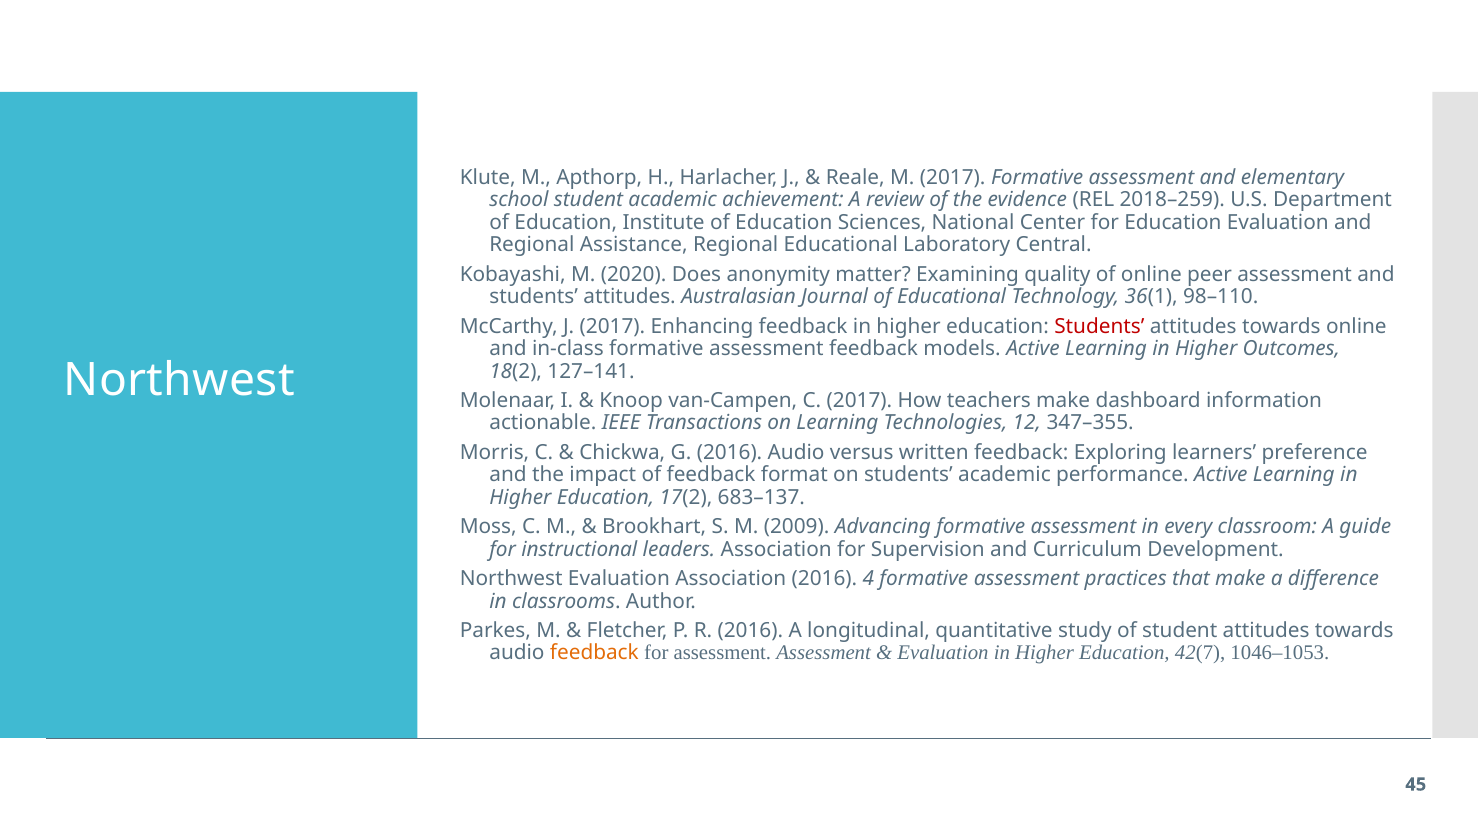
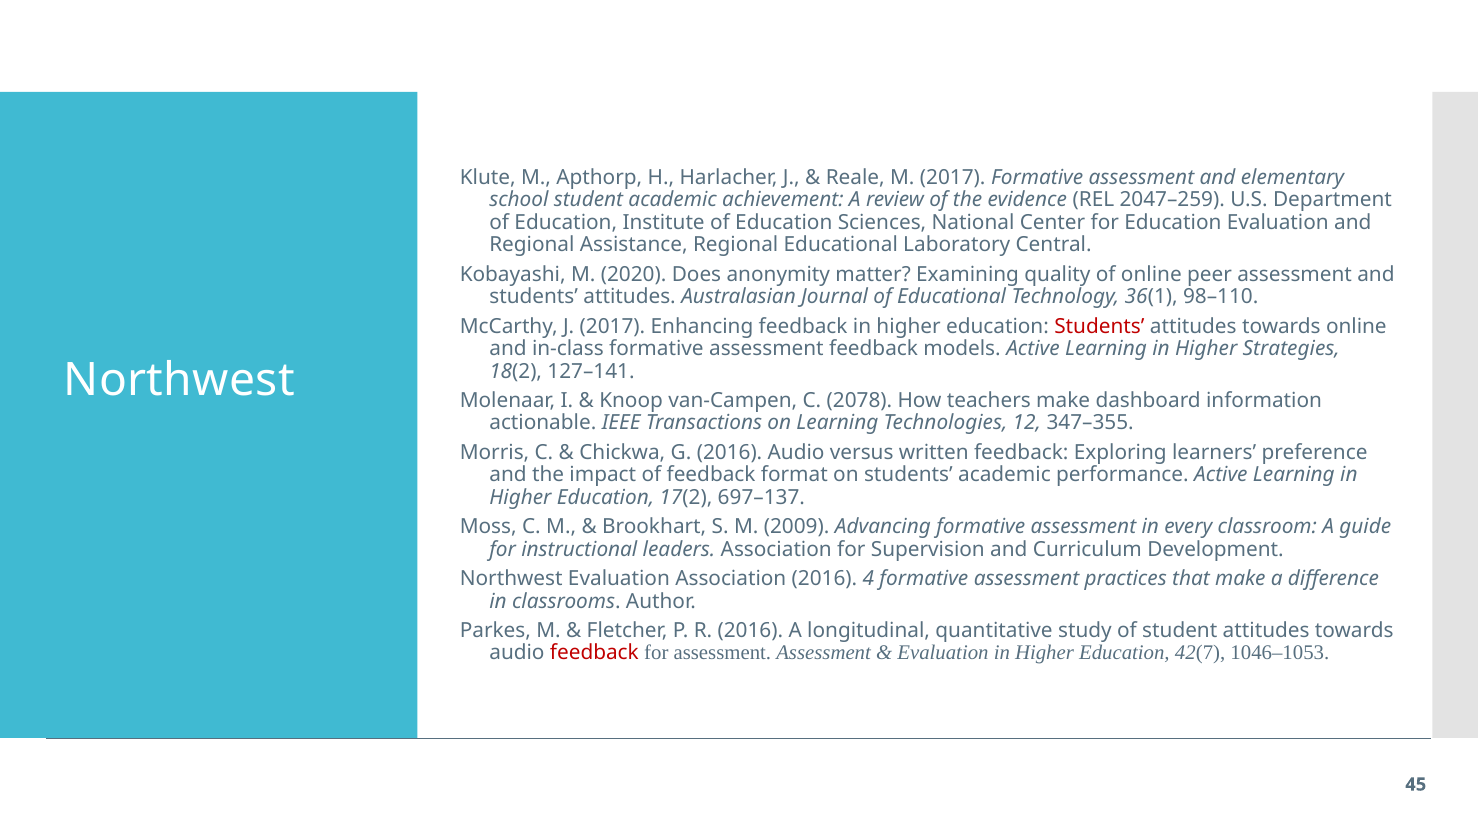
2018–259: 2018–259 -> 2047–259
Outcomes: Outcomes -> Strategies
C 2017: 2017 -> 2078
683–137: 683–137 -> 697–137
feedback at (594, 653) colour: orange -> red
